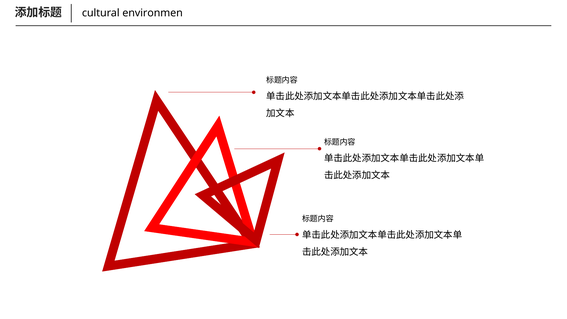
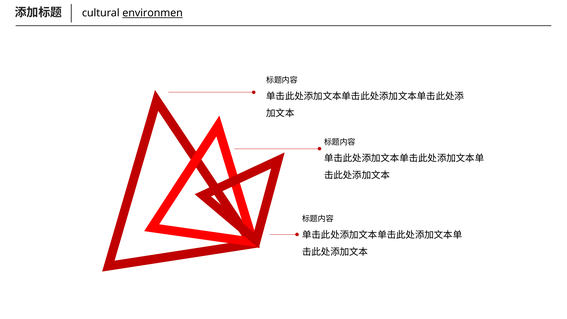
environmen underline: none -> present
